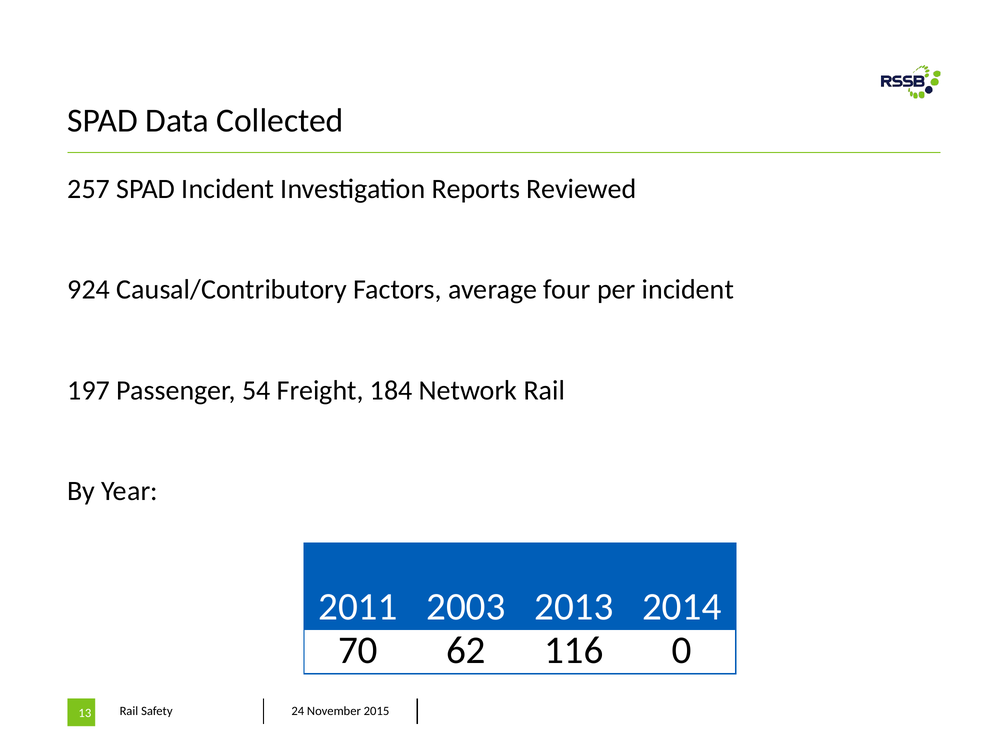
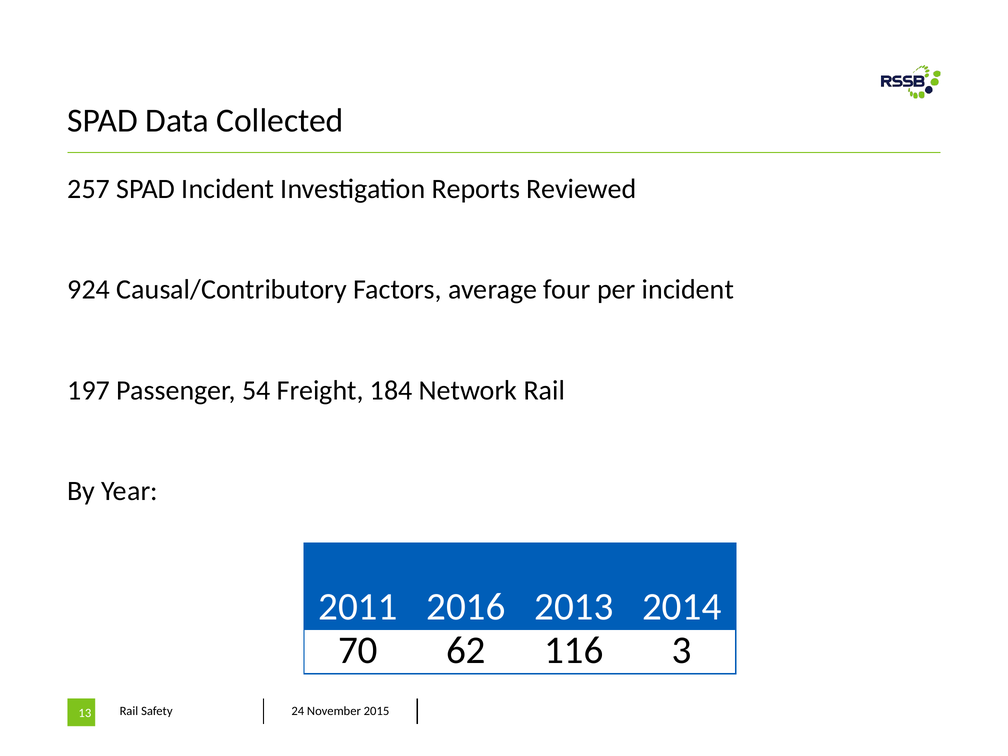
2003: 2003 -> 2016
0: 0 -> 3
